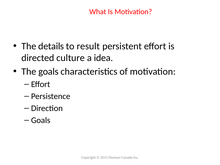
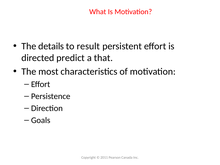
culture: culture -> predict
idea: idea -> that
The goals: goals -> most
